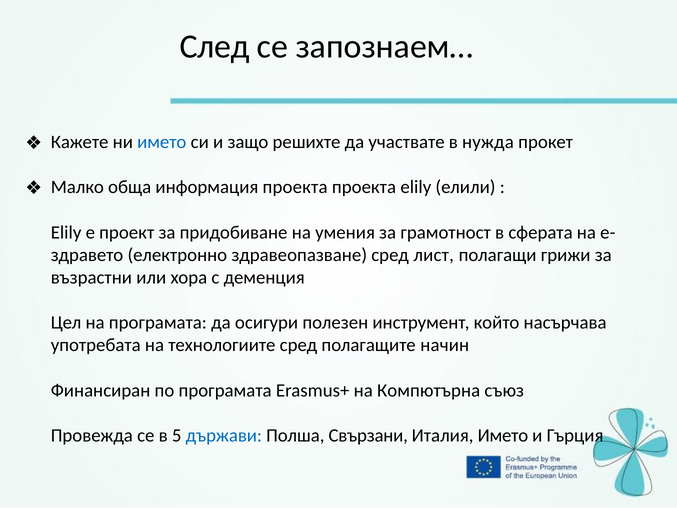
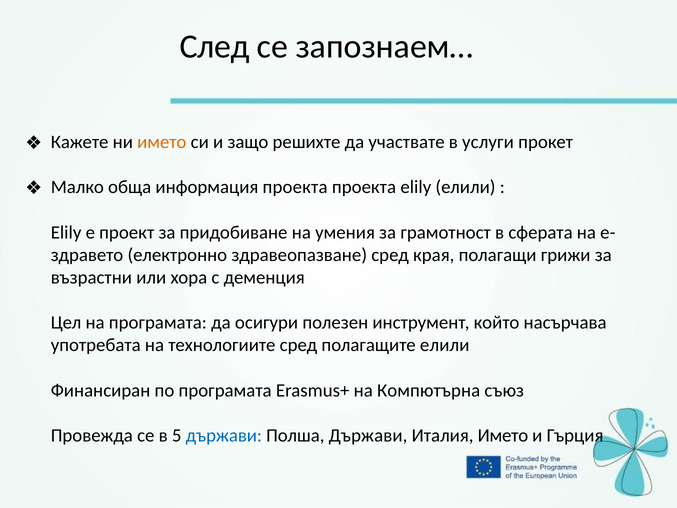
името at (162, 142) colour: blue -> orange
нужда: нужда -> услуги
лист: лист -> края
полагащите начин: начин -> елили
Полша Свързани: Свързани -> Държави
